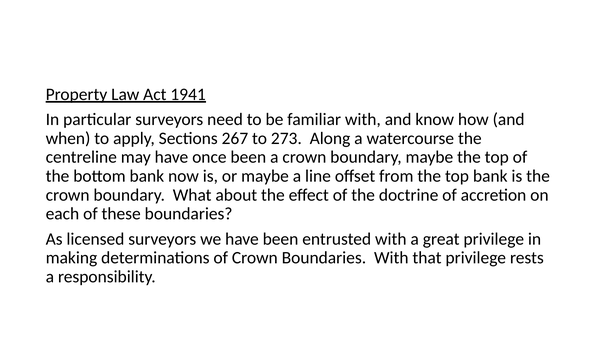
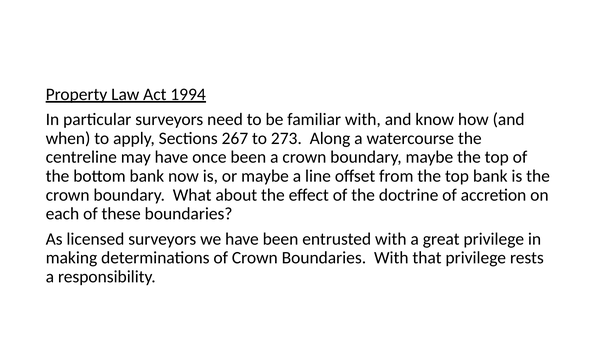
1941: 1941 -> 1994
